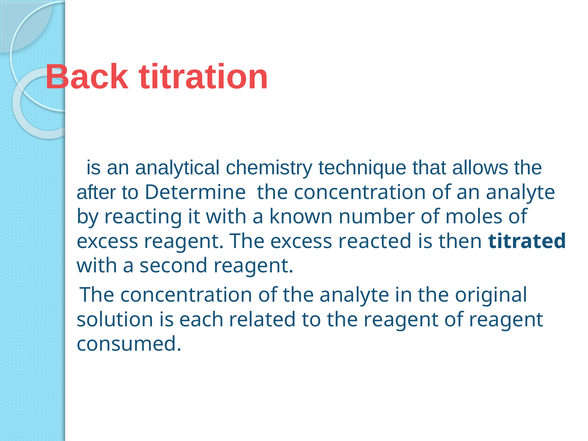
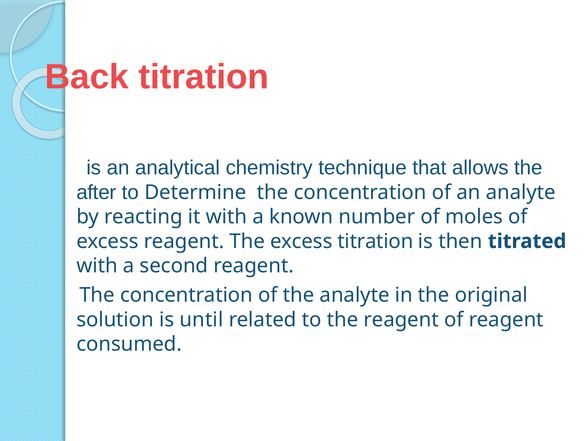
excess reacted: reacted -> titration
each: each -> until
